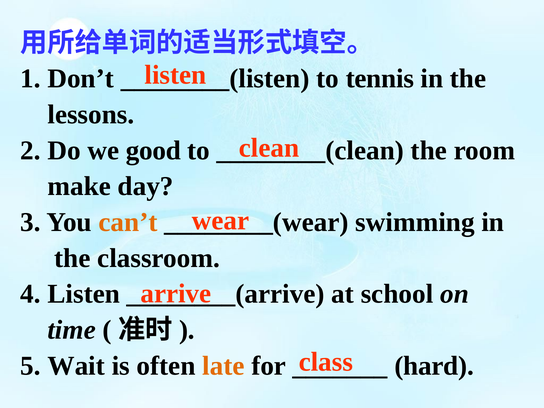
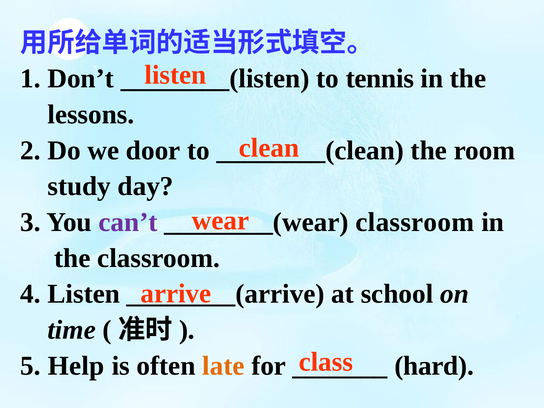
good: good -> door
make: make -> study
can’t colour: orange -> purple
swimming at (415, 222): swimming -> classroom
Wait: Wait -> Help
